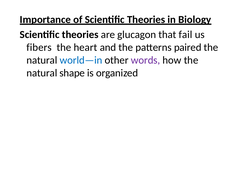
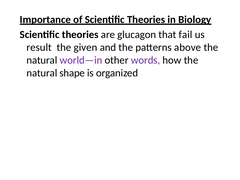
fibers: fibers -> result
heart: heart -> given
paired: paired -> above
world—in colour: blue -> purple
